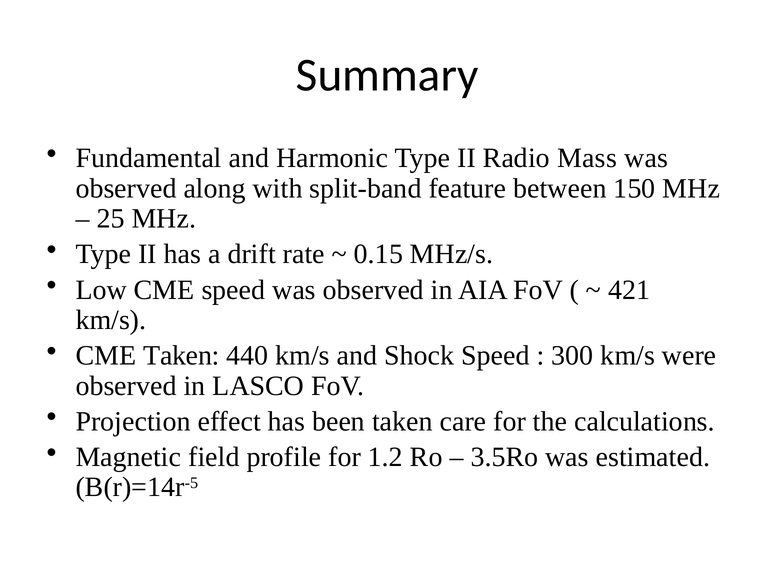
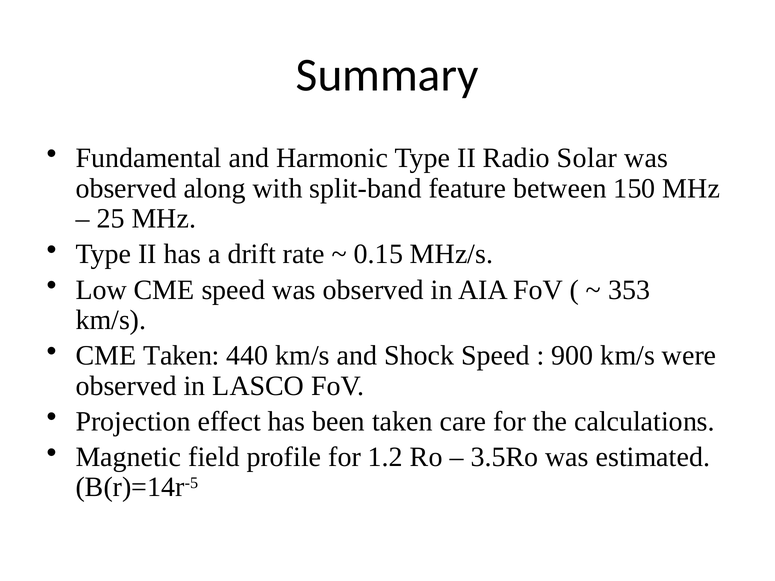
Mass: Mass -> Solar
421: 421 -> 353
300: 300 -> 900
